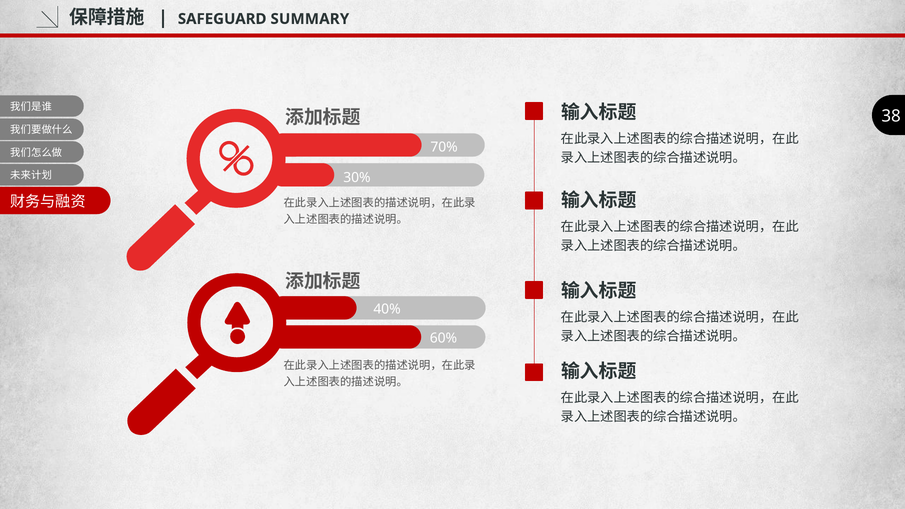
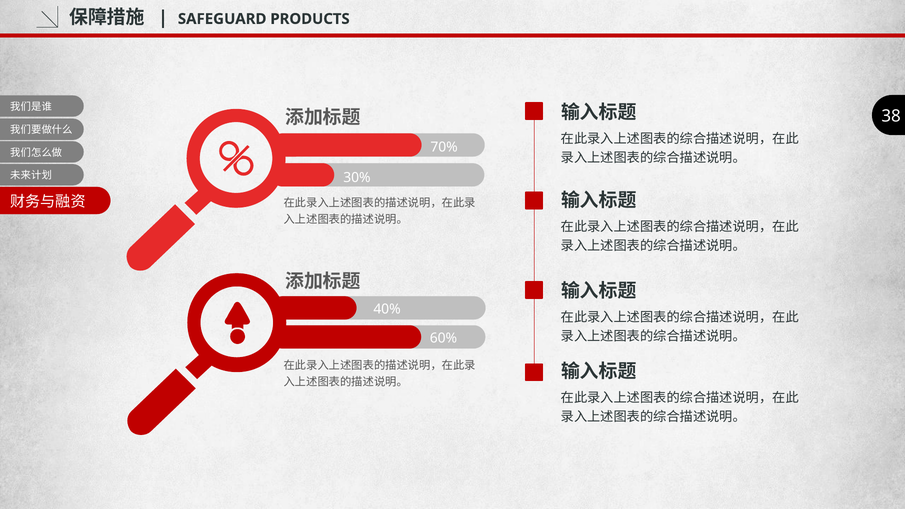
SUMMARY: SUMMARY -> PRODUCTS
